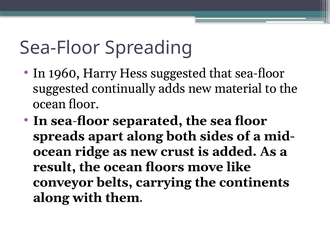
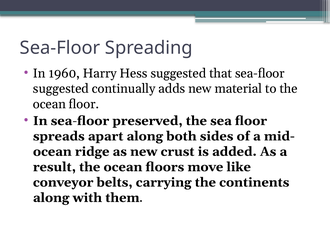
separated: separated -> preserved
